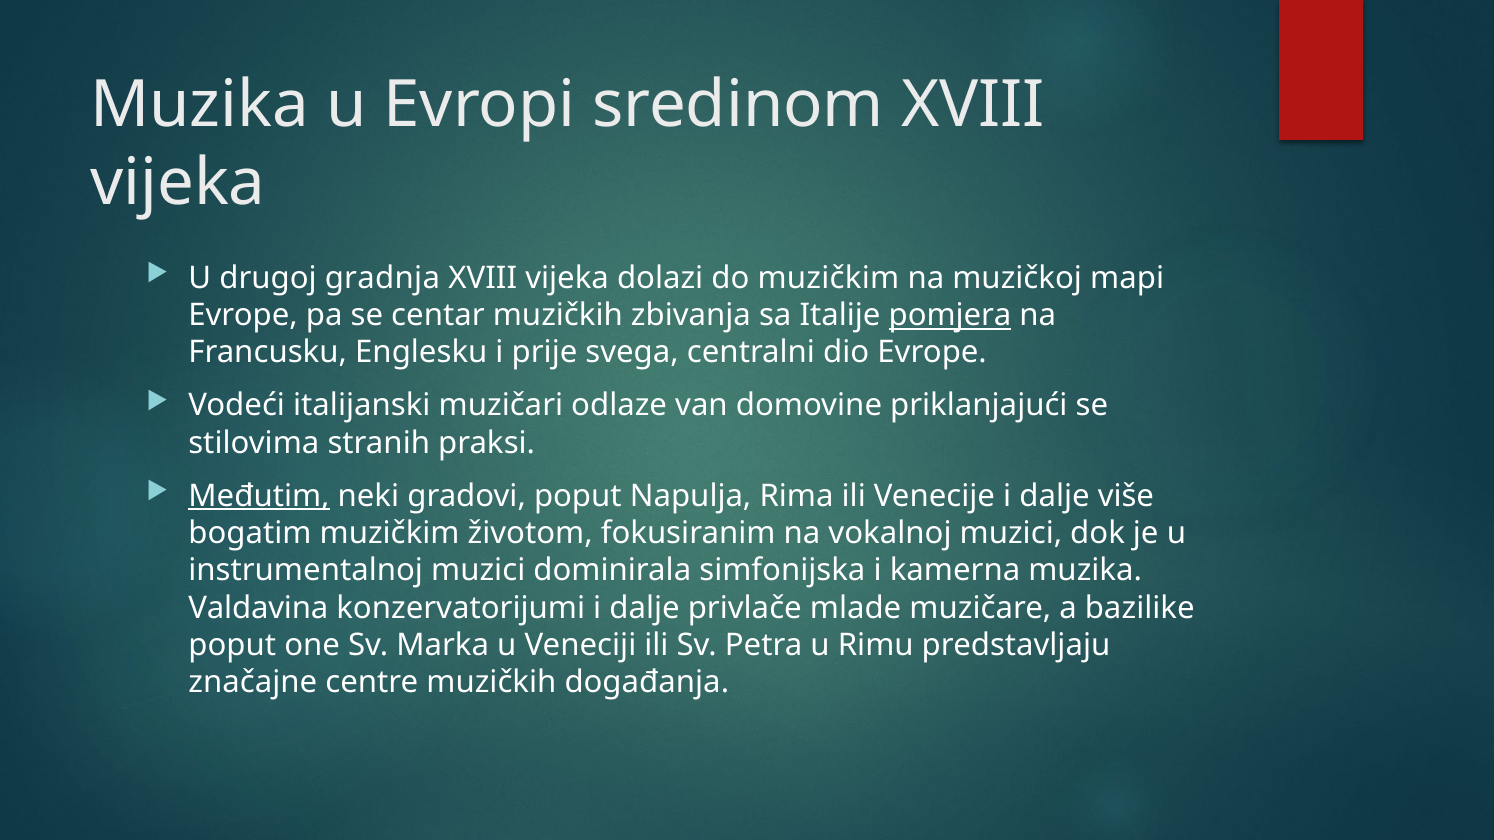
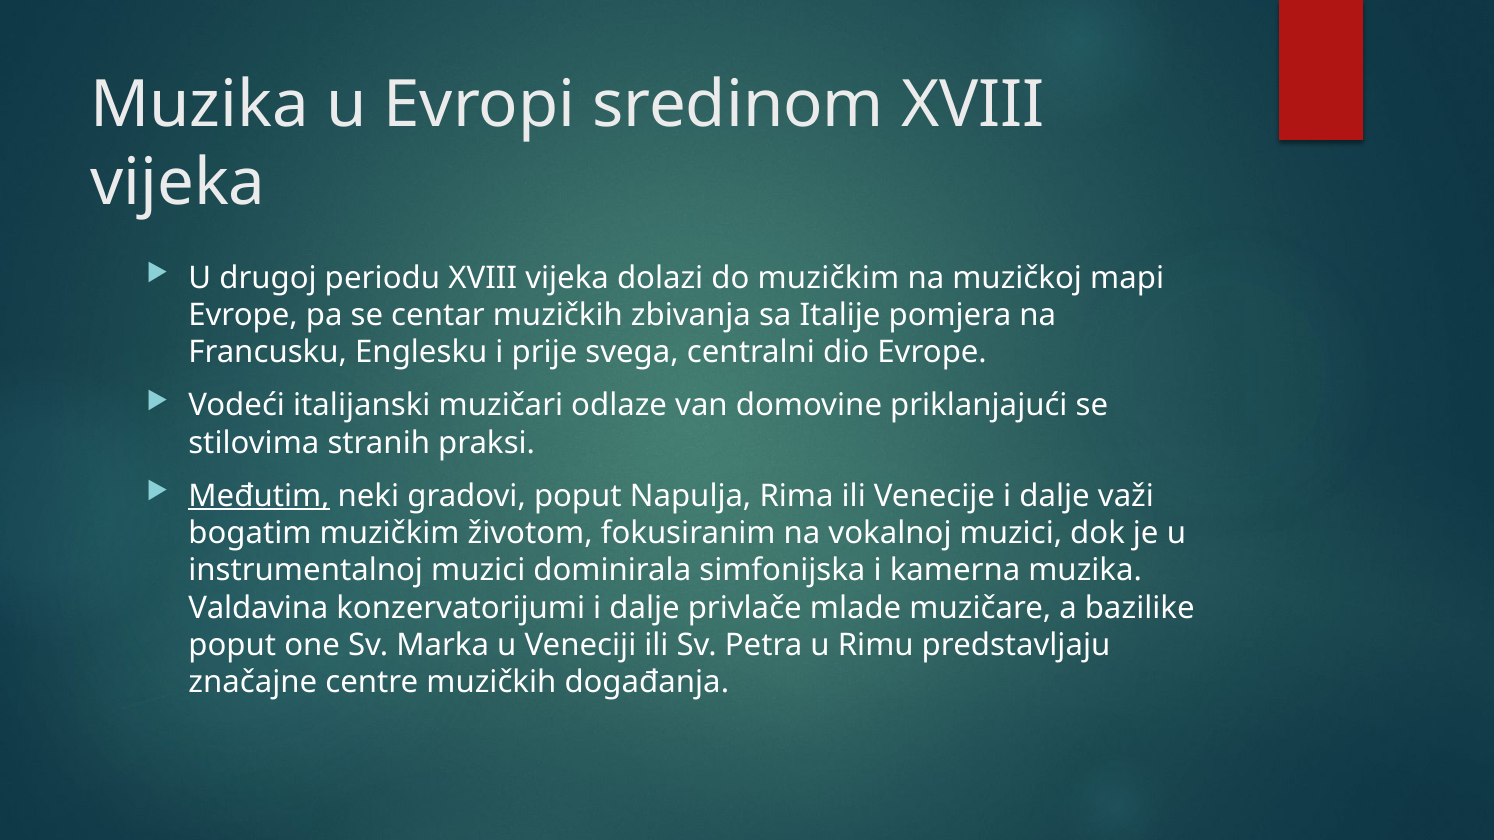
gradnja: gradnja -> periodu
pomjera underline: present -> none
više: više -> važi
